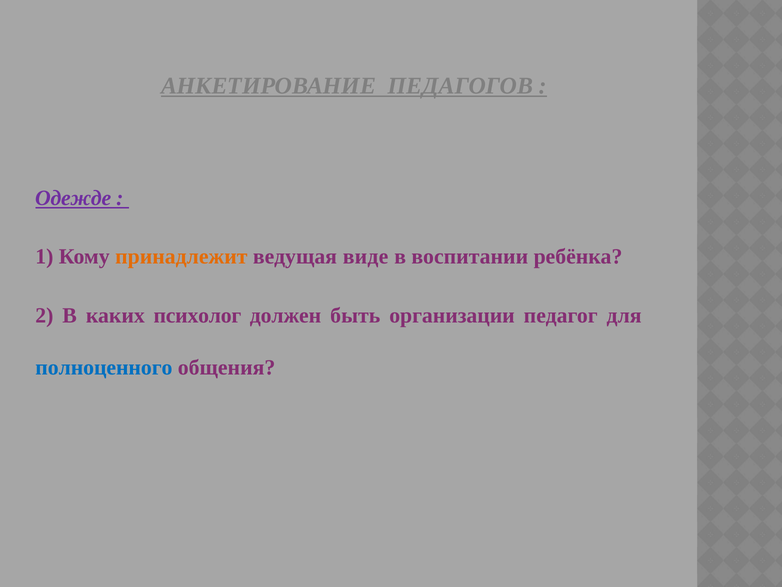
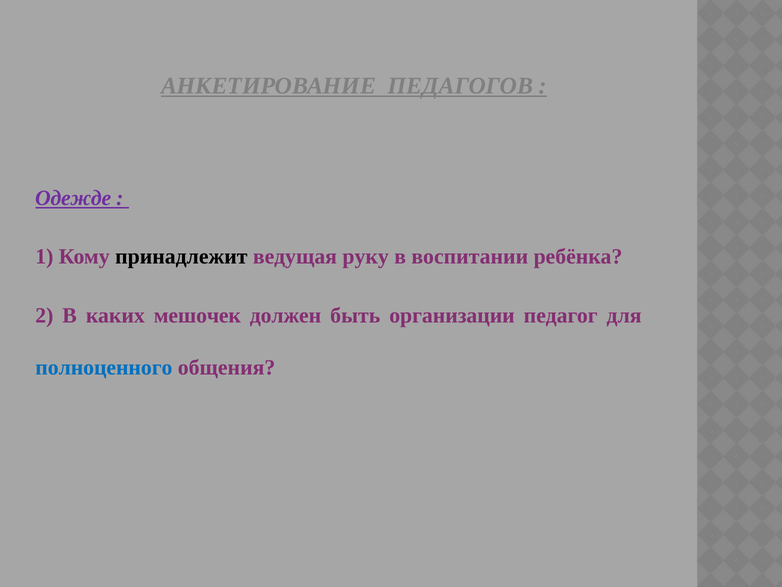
принадлежит colour: orange -> black
виде: виде -> руку
психолог: психолог -> мешочек
